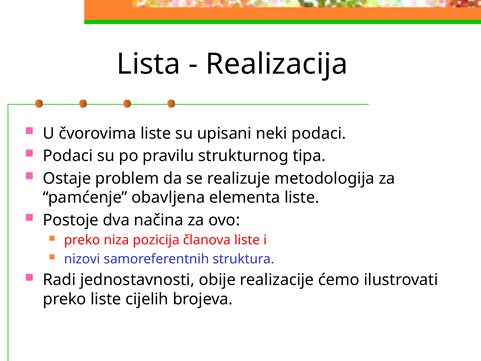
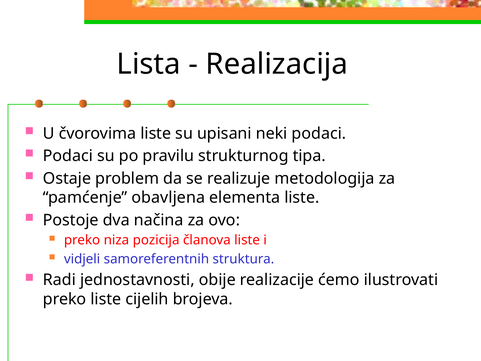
nizovi: nizovi -> vidjeli
